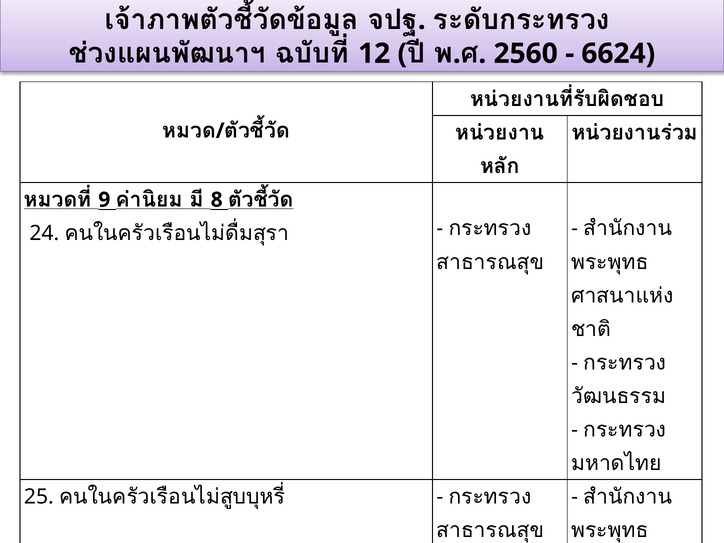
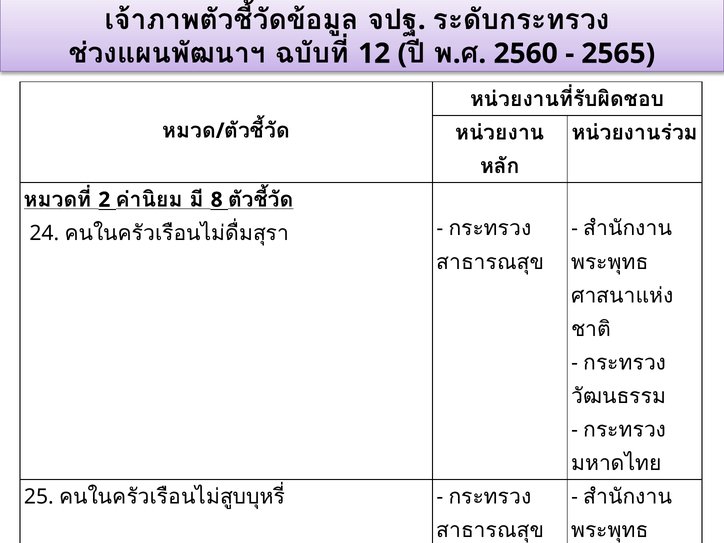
6624: 6624 -> 2565
9: 9 -> 2
